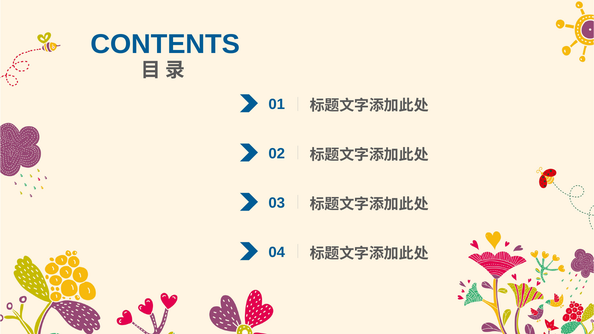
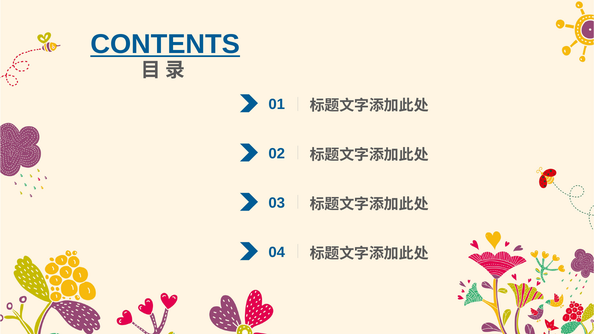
CONTENTS underline: none -> present
